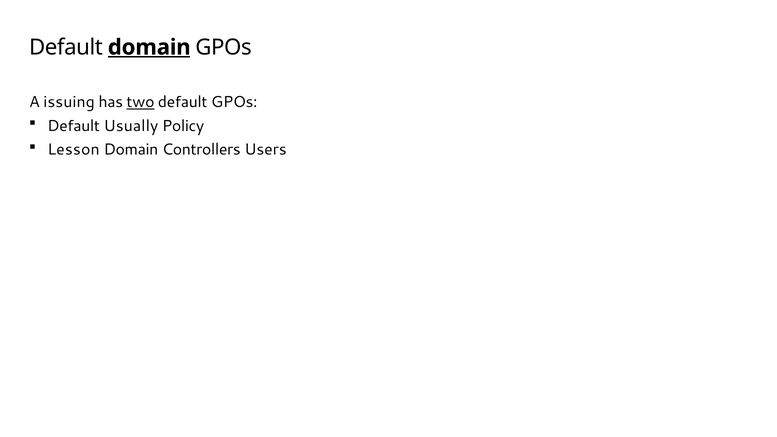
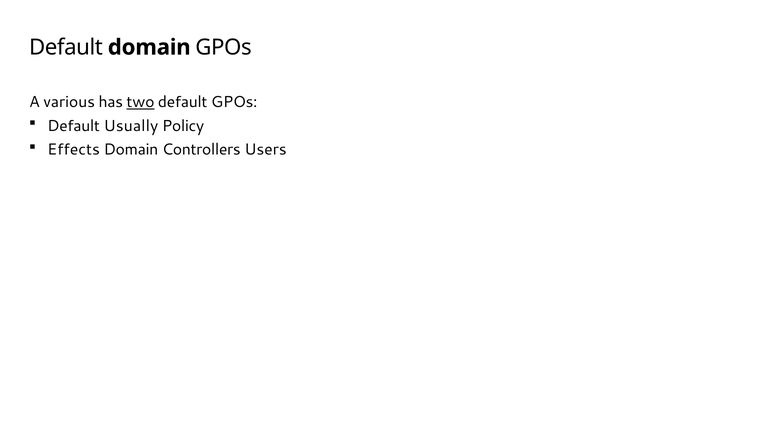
domain at (149, 47) underline: present -> none
issuing: issuing -> various
Lesson: Lesson -> Effects
